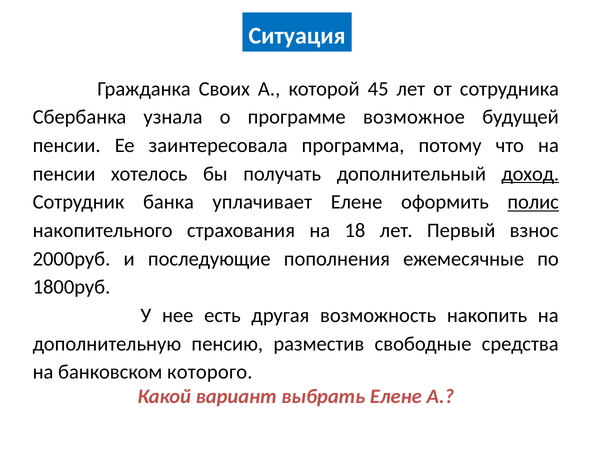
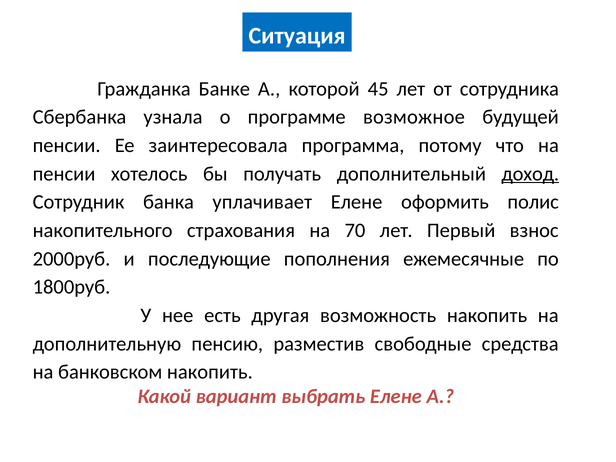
Своих: Своих -> Банке
полис underline: present -> none
18: 18 -> 70
банковском которого: которого -> накопить
